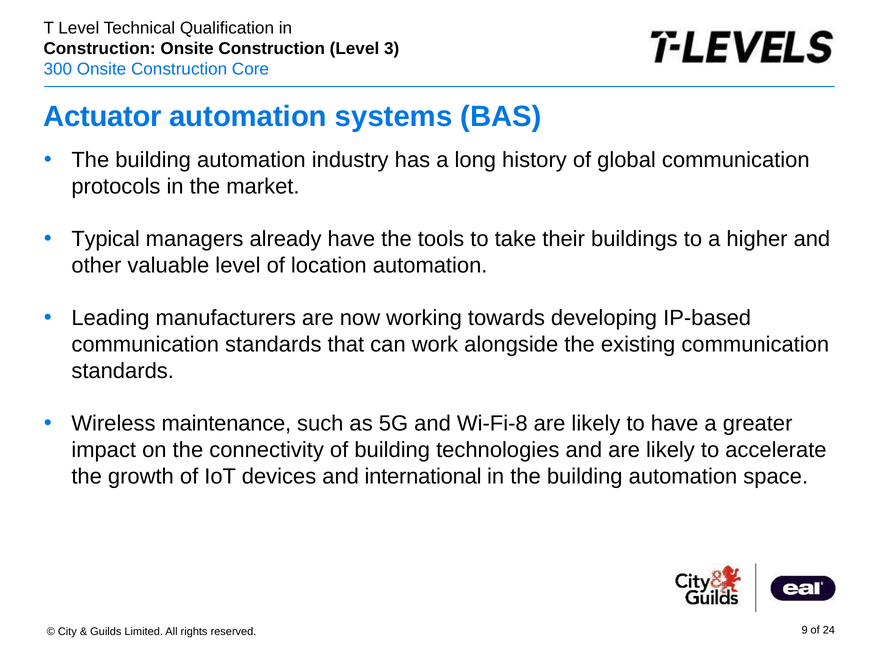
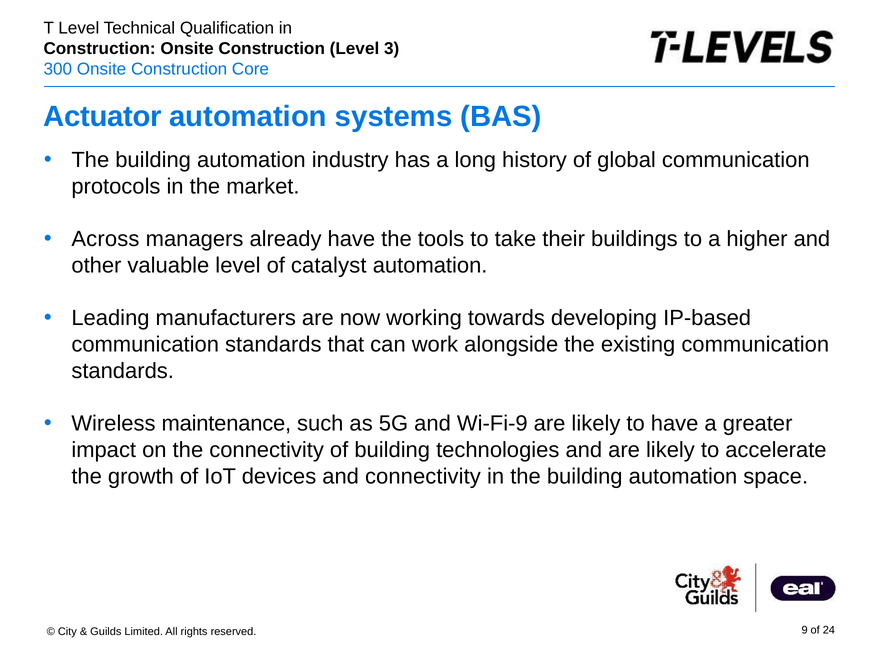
Typical: Typical -> Across
location: location -> catalyst
Wi-Fi-8: Wi-Fi-8 -> Wi-Fi-9
and international: international -> connectivity
